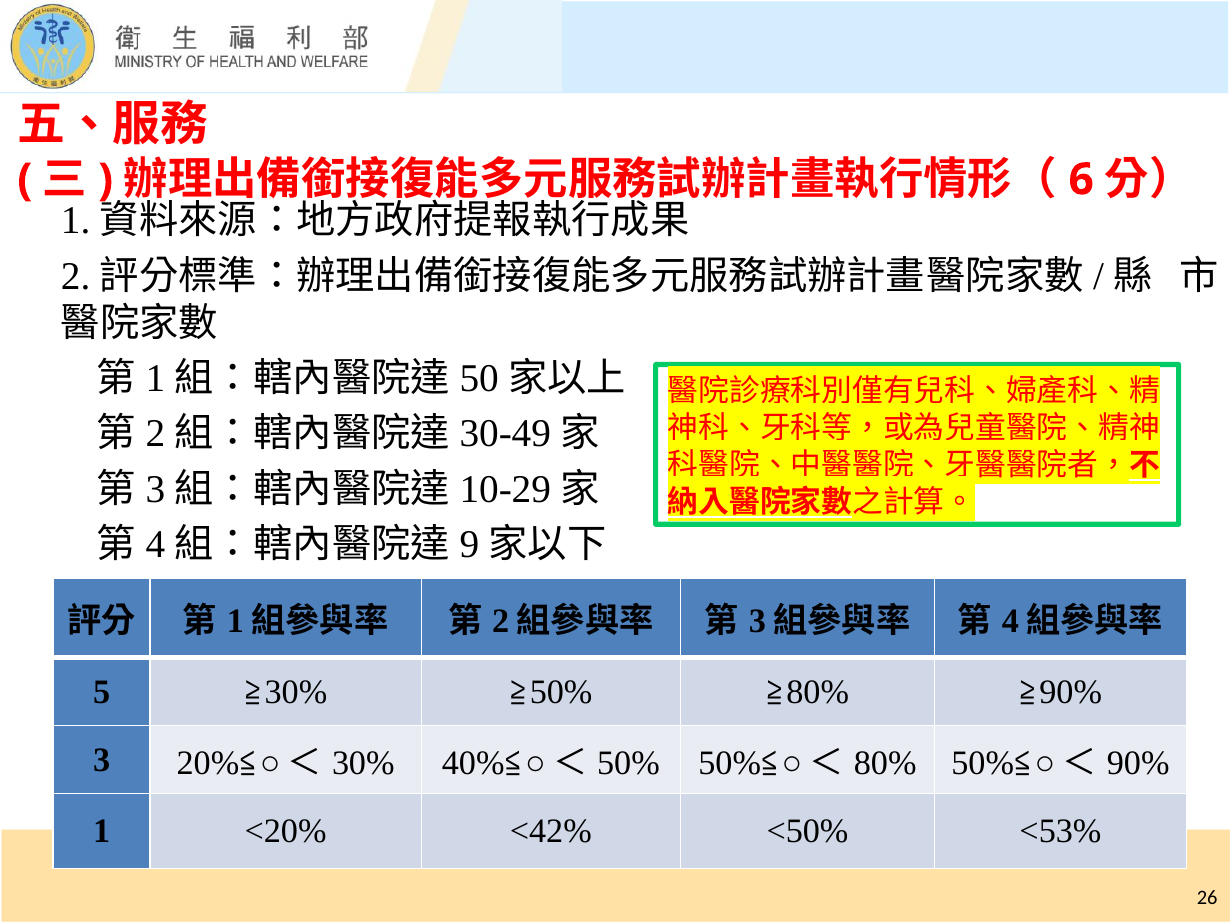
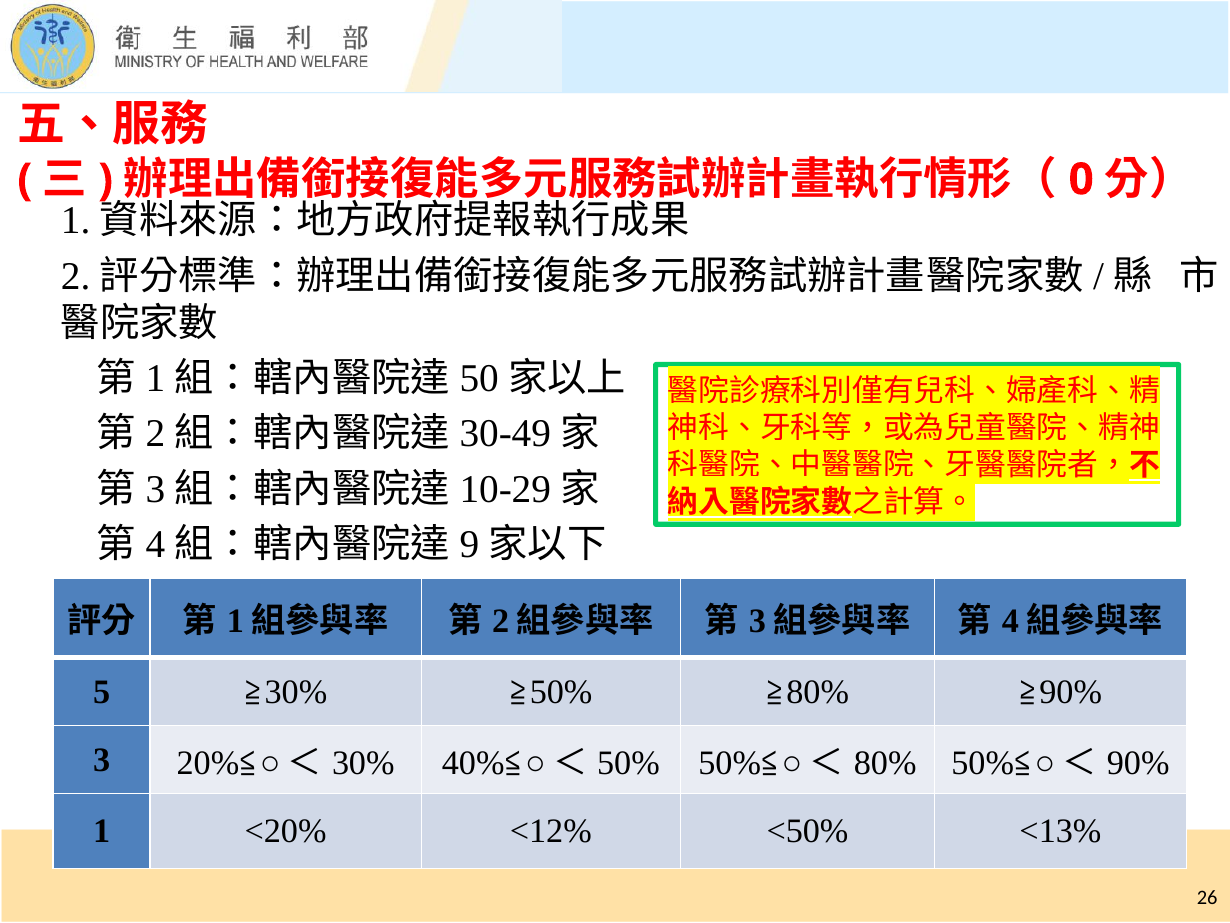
6: 6 -> 0
<42%: <42% -> <12%
<53%: <53% -> <13%
